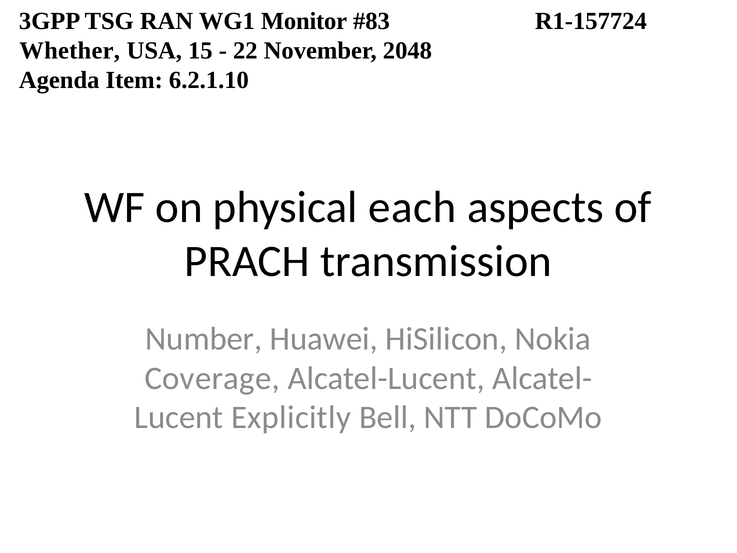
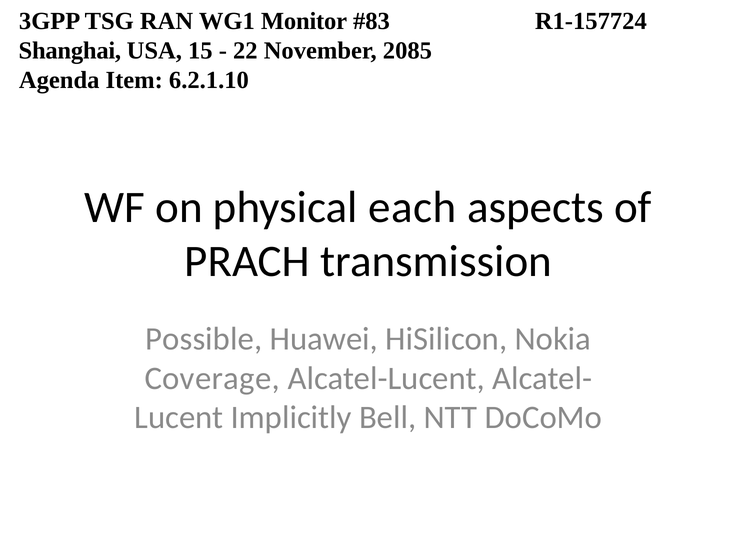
Whether: Whether -> Shanghai
2048: 2048 -> 2085
Number: Number -> Possible
Explicitly: Explicitly -> Implicitly
